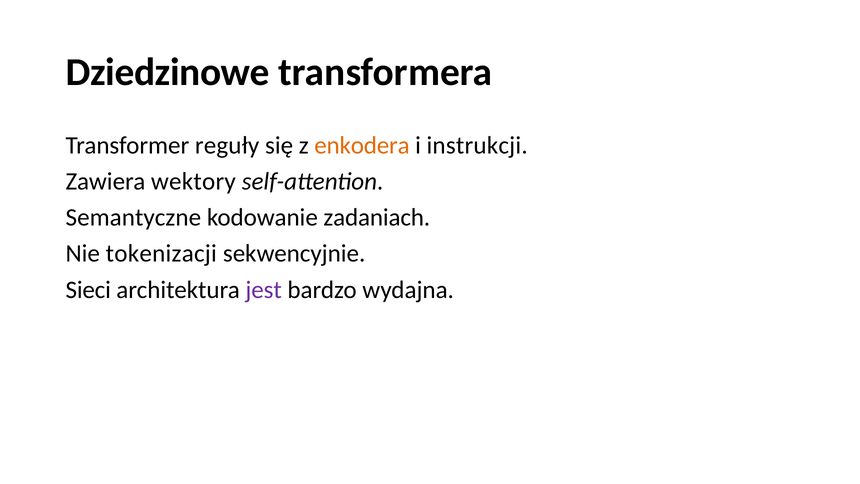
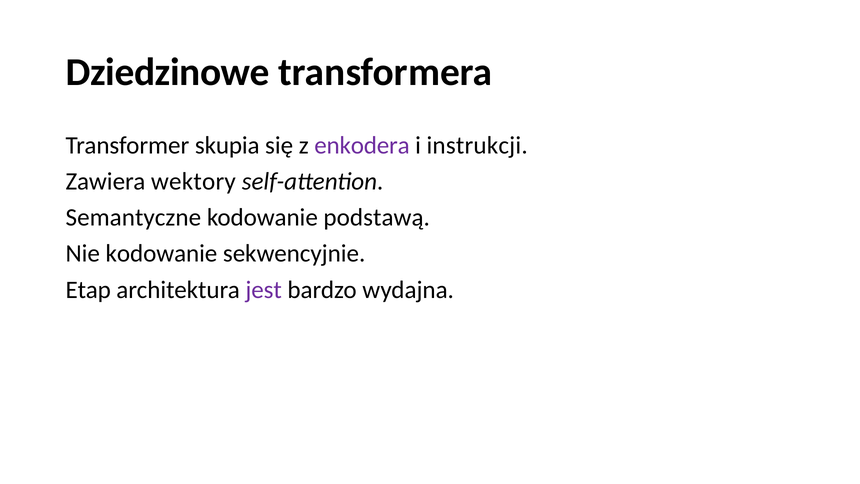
reguły: reguły -> skupia
enkodera colour: orange -> purple
zadaniach: zadaniach -> podstawą
Nie tokenizacji: tokenizacji -> kodowanie
Sieci: Sieci -> Etap
